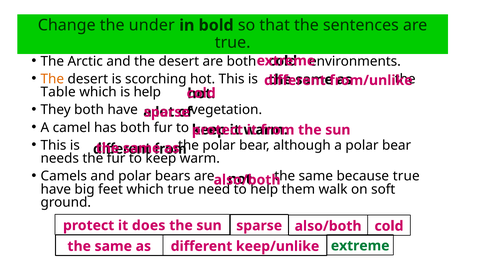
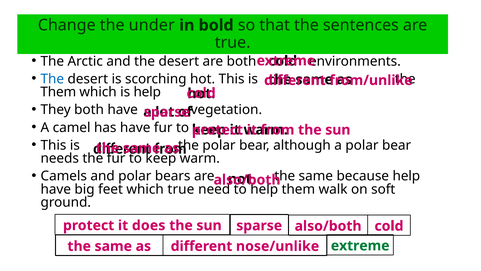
The at (52, 79) colour: orange -> blue
Table at (58, 92): Table -> Them
has both: both -> have
because true: true -> help
keep/unlike: keep/unlike -> nose/unlike
